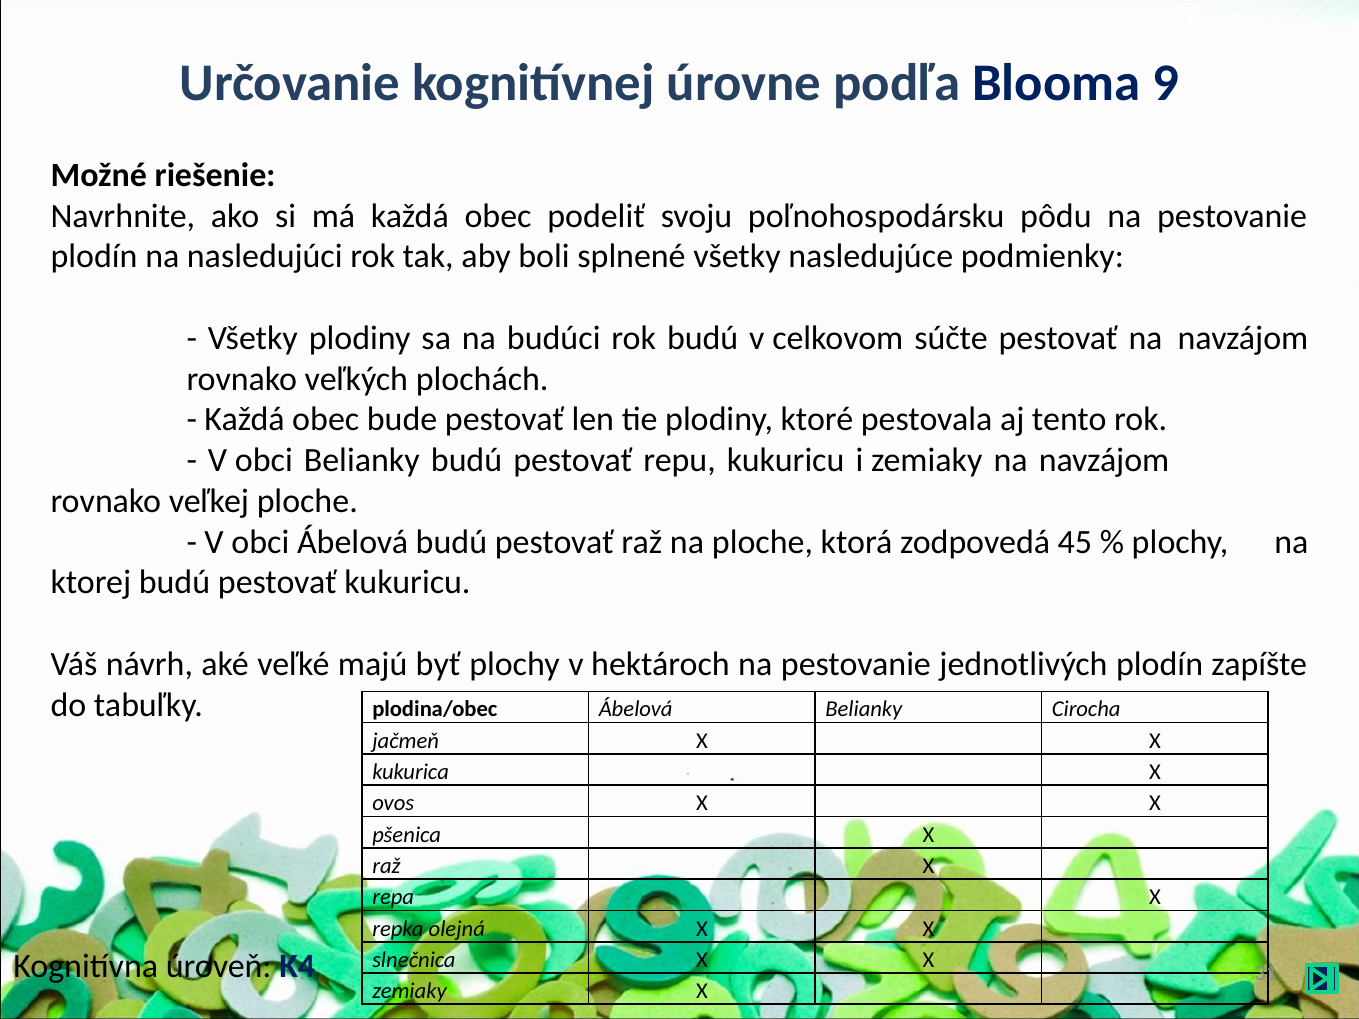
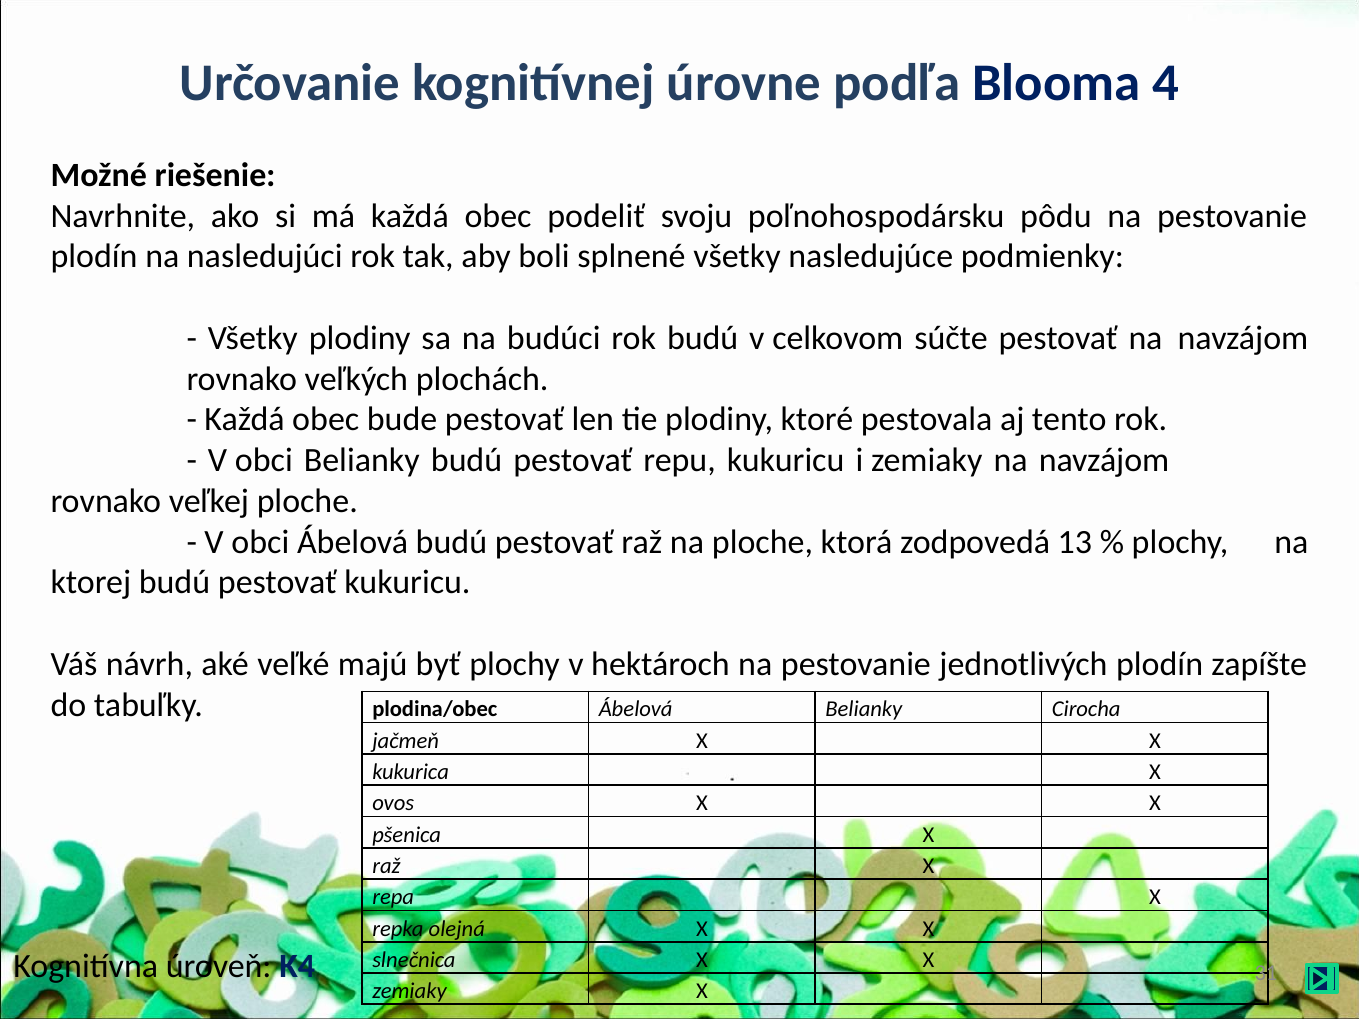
9: 9 -> 4
45: 45 -> 13
